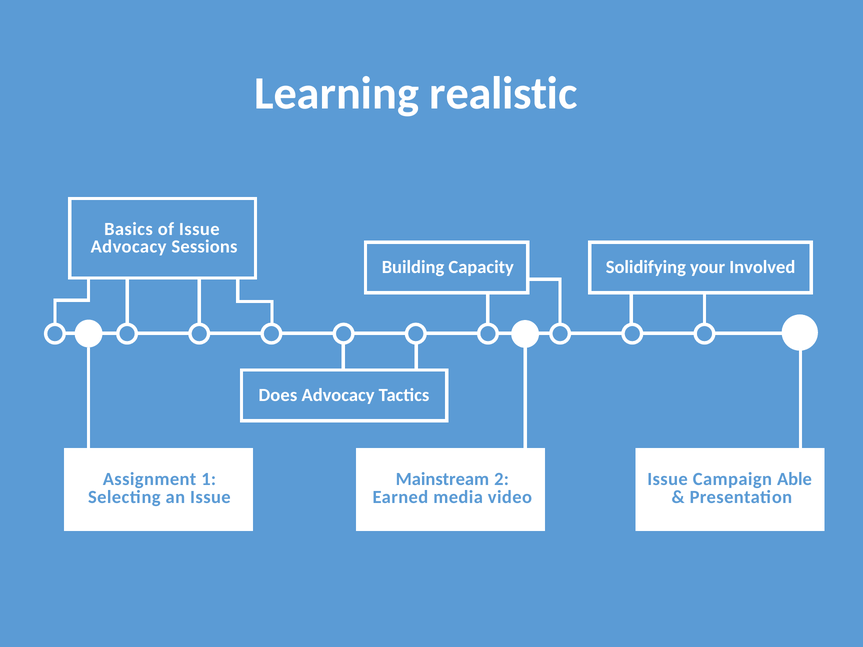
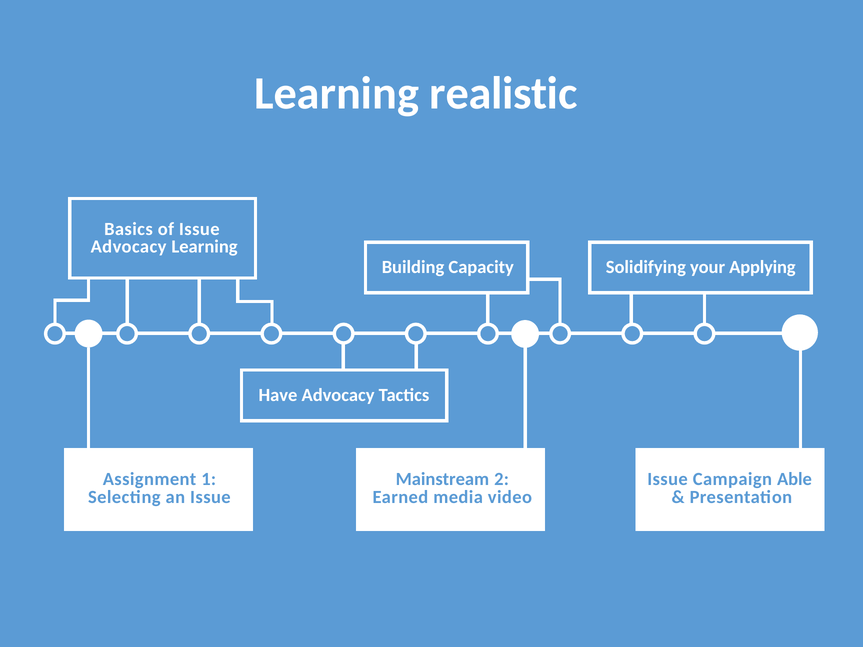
Advocacy Sessions: Sessions -> Learning
Involved: Involved -> Applying
Does: Does -> Have
